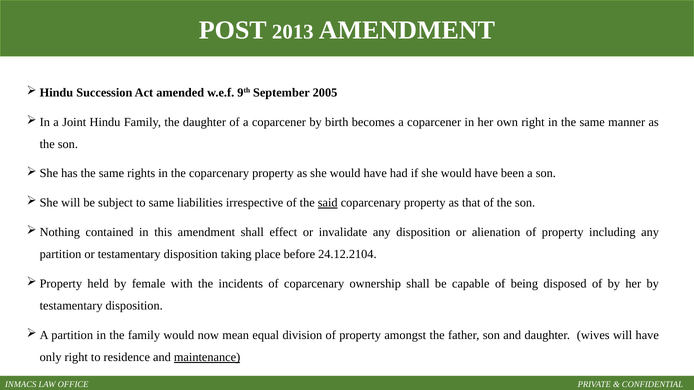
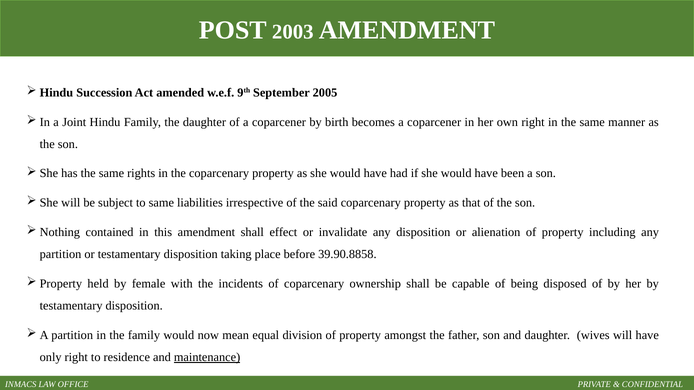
2013: 2013 -> 2003
said underline: present -> none
24.12.2104: 24.12.2104 -> 39.90.8858
